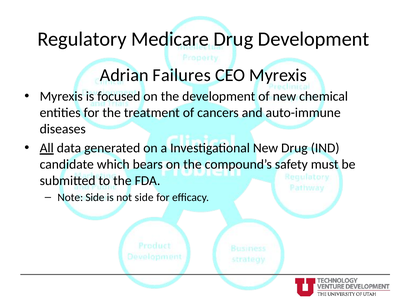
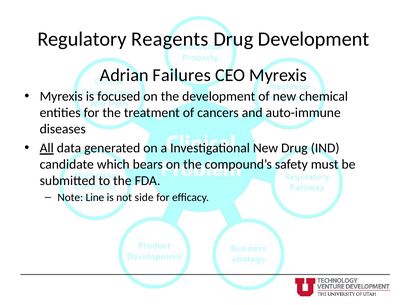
Medicare: Medicare -> Reagents
Note Side: Side -> Line
